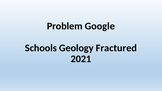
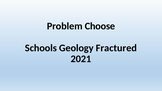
Google: Google -> Choose
